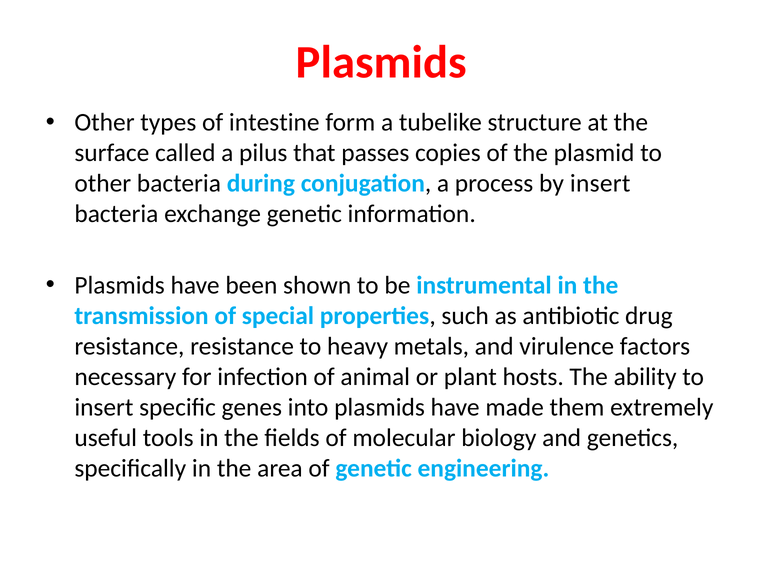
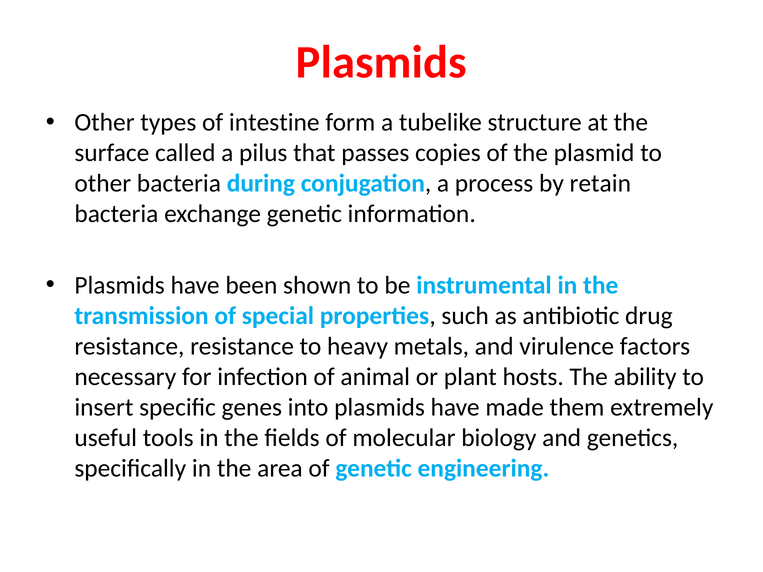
by insert: insert -> retain
